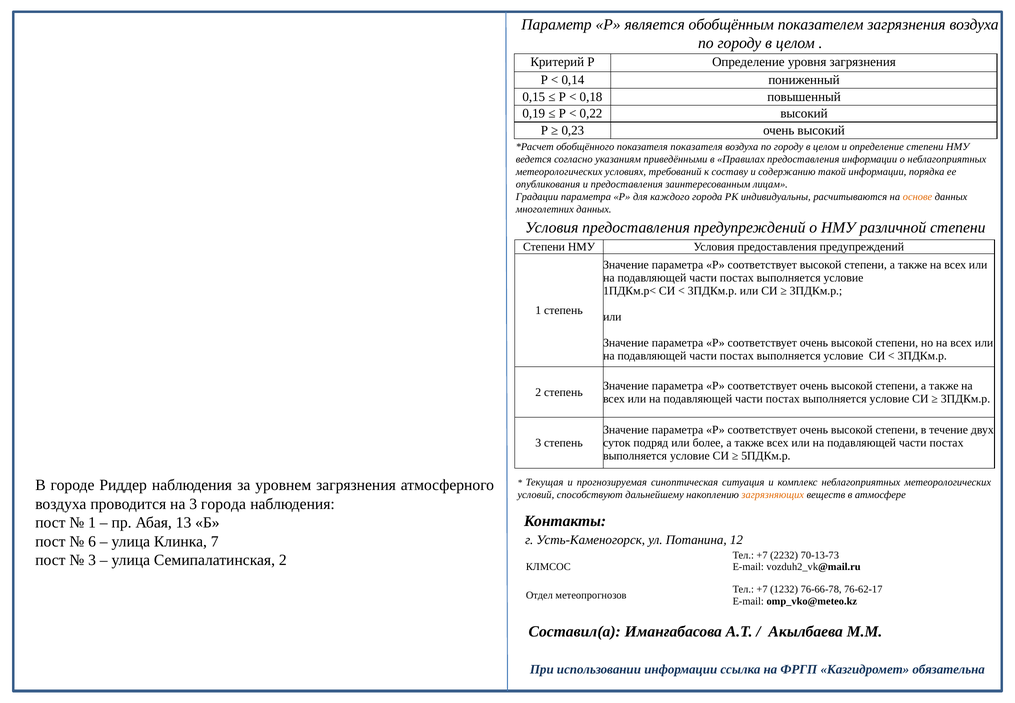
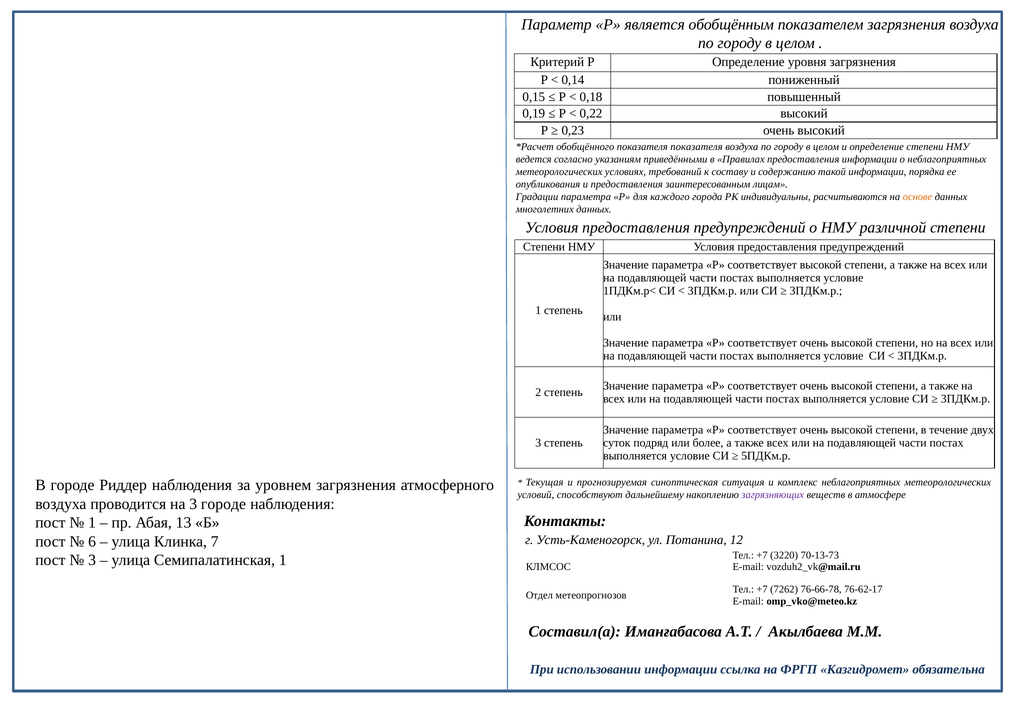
загрязняющих colour: orange -> purple
3 города: города -> городе
2232: 2232 -> 3220
Семипалатинская 2: 2 -> 1
1232: 1232 -> 7262
